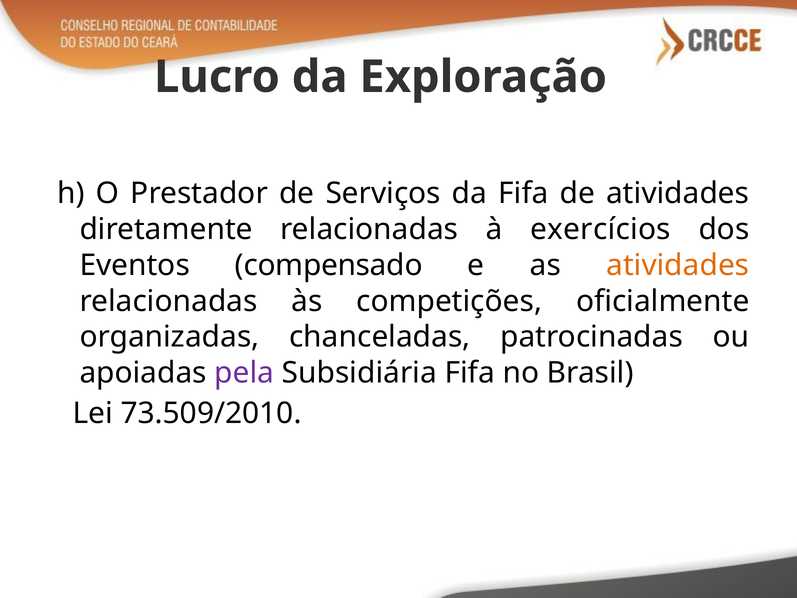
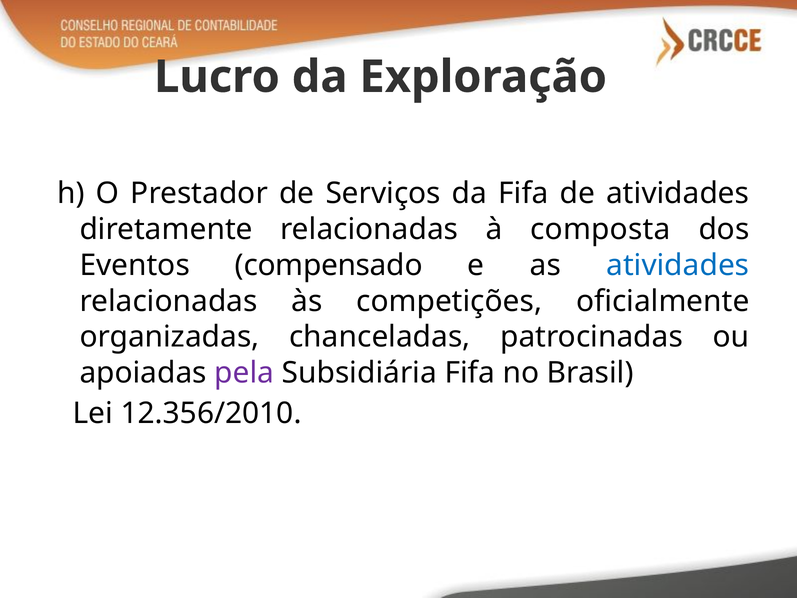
exercícios: exercícios -> composta
atividades at (678, 265) colour: orange -> blue
73.509/2010: 73.509/2010 -> 12.356/2010
